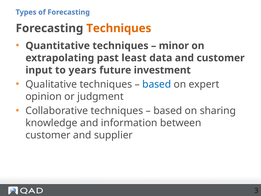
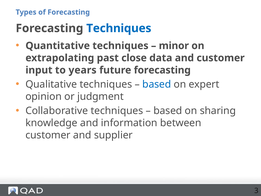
Techniques at (119, 28) colour: orange -> blue
least: least -> close
future investment: investment -> forecasting
